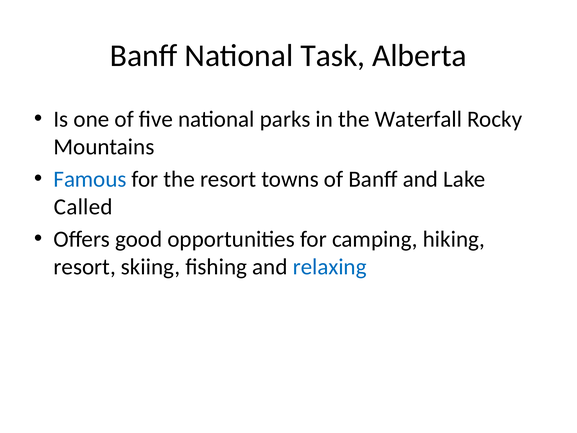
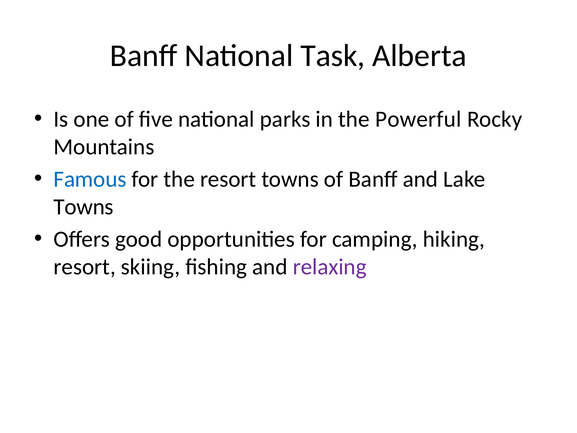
Waterfall: Waterfall -> Powerful
Called at (83, 207): Called -> Towns
relaxing colour: blue -> purple
